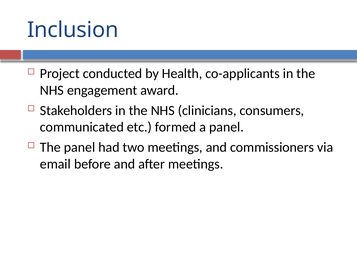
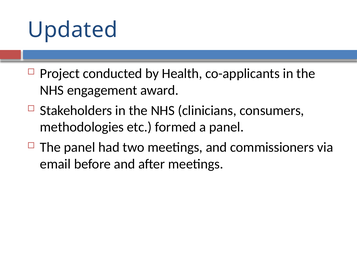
Inclusion: Inclusion -> Updated
communicated: communicated -> methodologies
